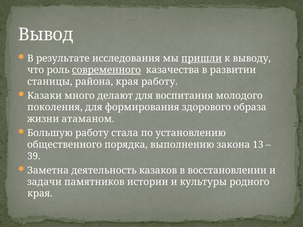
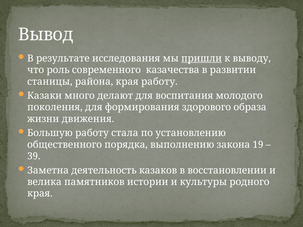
современного underline: present -> none
атаманом: атаманом -> движения
13: 13 -> 19
задачи: задачи -> велика
